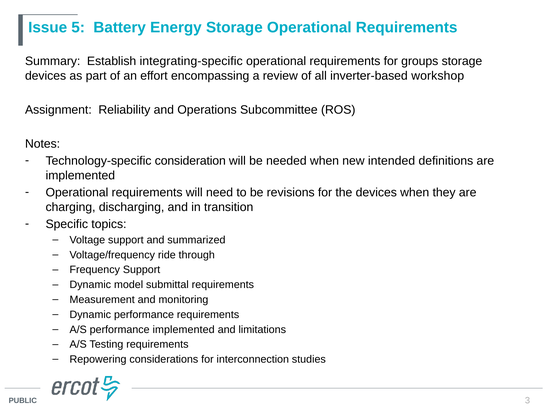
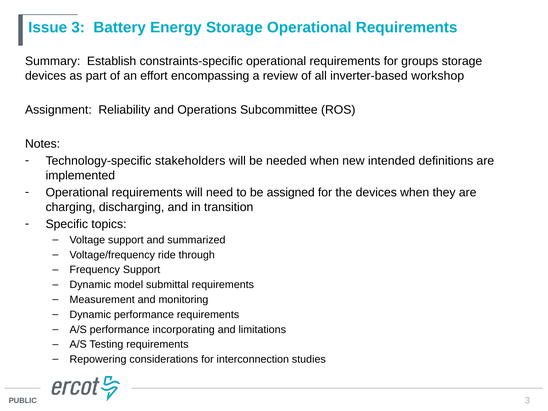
Issue 5: 5 -> 3
integrating-specific: integrating-specific -> constraints-specific
consideration: consideration -> stakeholders
revisions: revisions -> assigned
performance implemented: implemented -> incorporating
